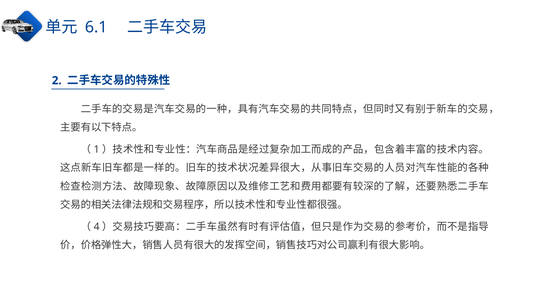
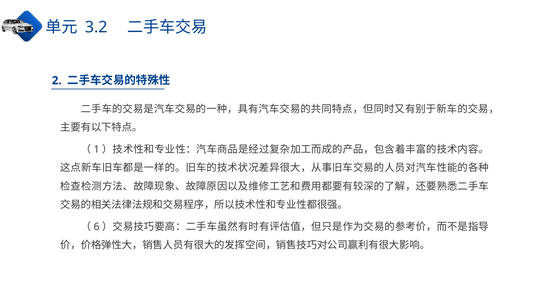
6.1: 6.1 -> 3.2
4: 4 -> 6
